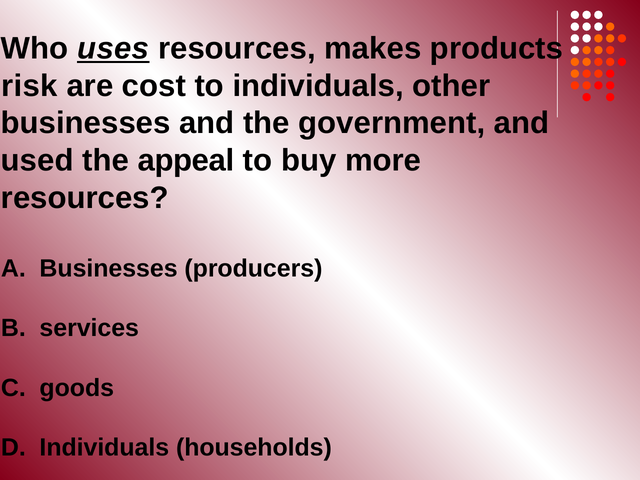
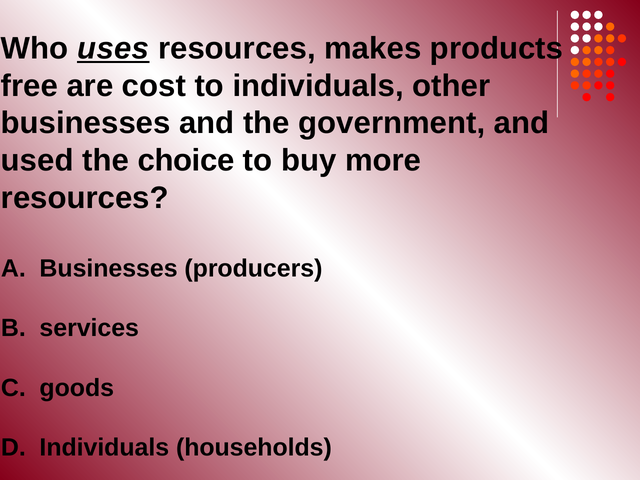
risk: risk -> free
appeal: appeal -> choice
